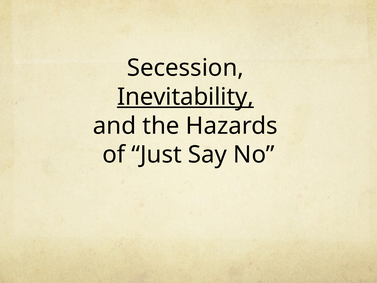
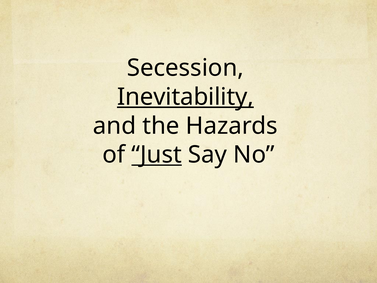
Just underline: none -> present
